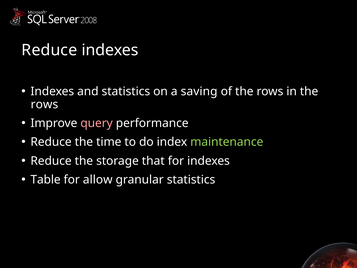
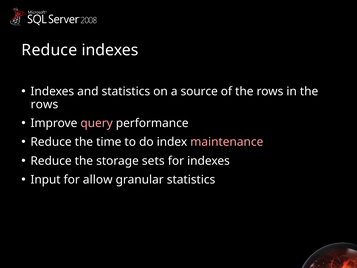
saving: saving -> source
maintenance colour: light green -> pink
that: that -> sets
Table: Table -> Input
